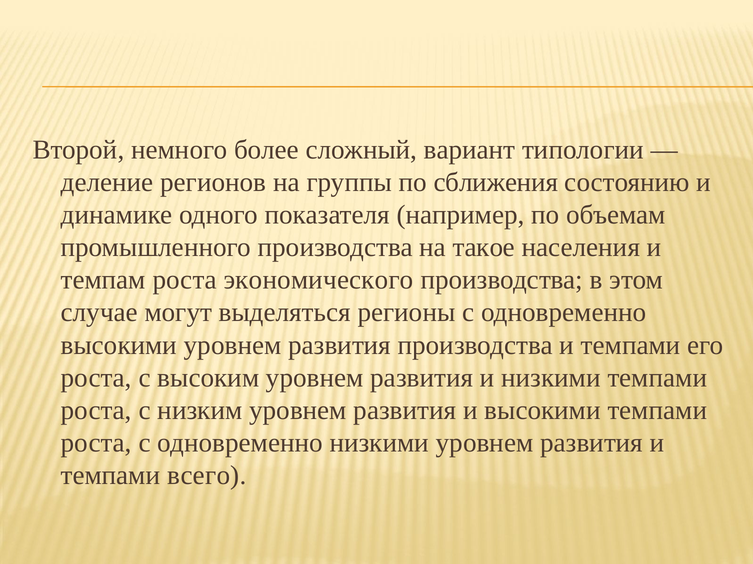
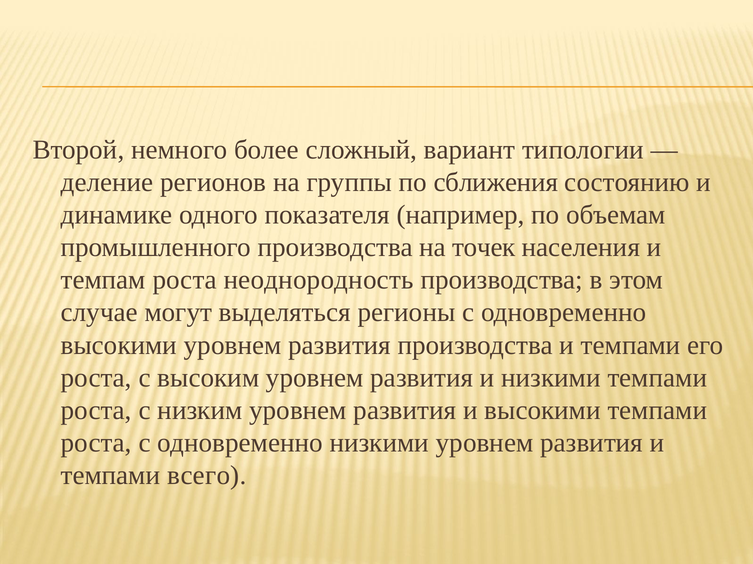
такое: такое -> точек
экономического: экономического -> неоднородность
